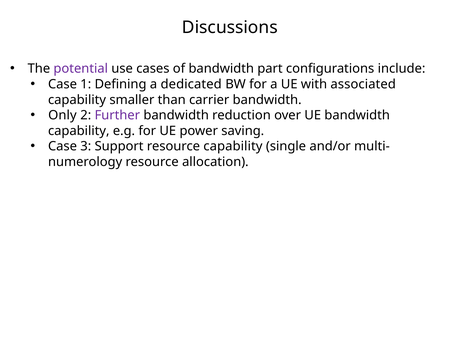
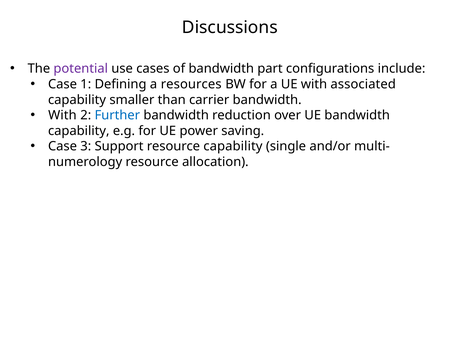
dedicated: dedicated -> resources
Only at (62, 115): Only -> With
Further colour: purple -> blue
